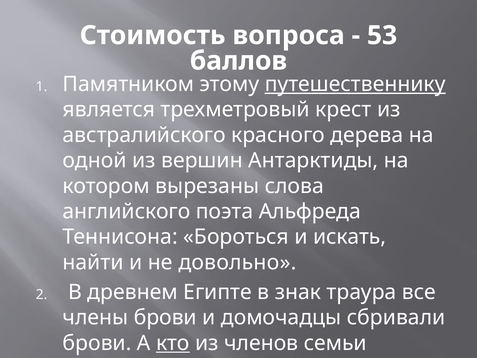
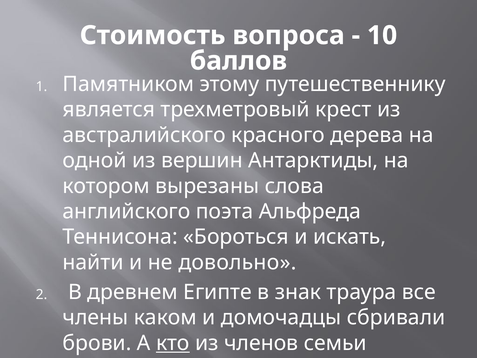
53: 53 -> 10
путешественнику underline: present -> none
члены брови: брови -> каком
